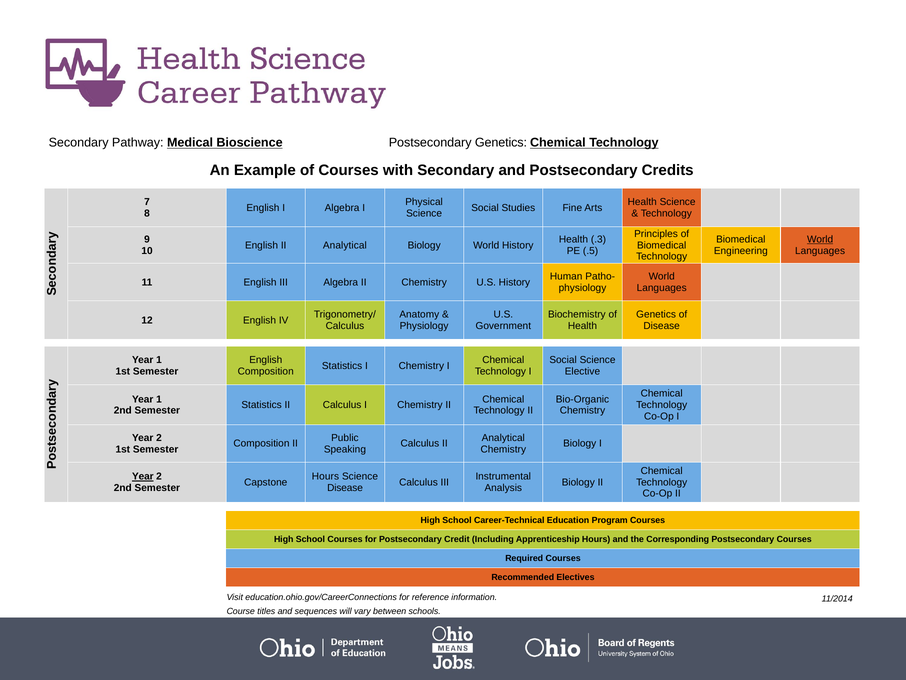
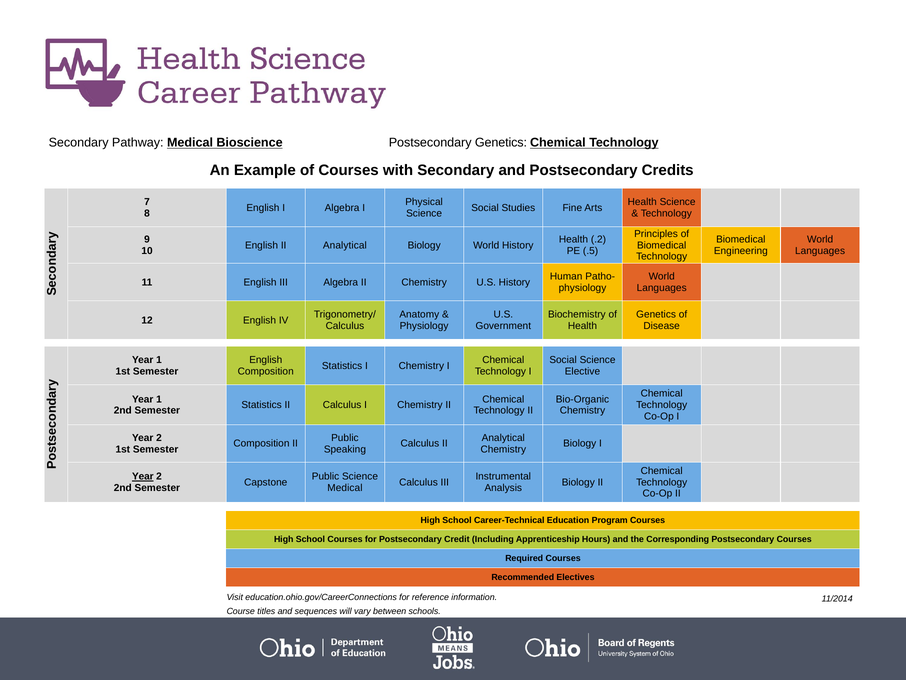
.3: .3 -> .2
World at (820, 239) underline: present -> none
Hours at (325, 476): Hours -> Public
Disease at (345, 488): Disease -> Medical
